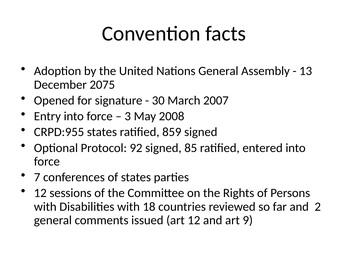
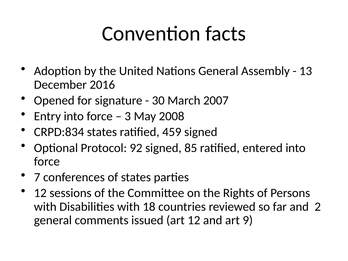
2075: 2075 -> 2016
CRPD:955: CRPD:955 -> CRPD:834
859: 859 -> 459
